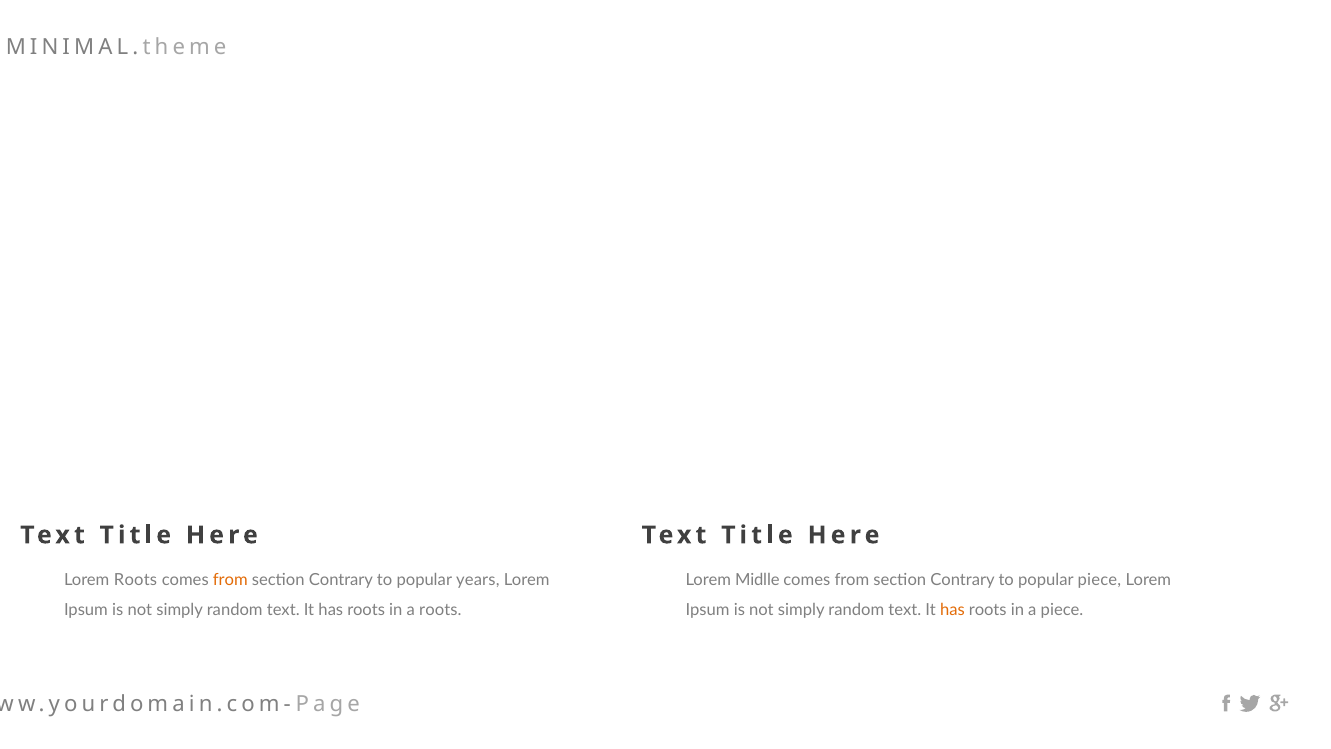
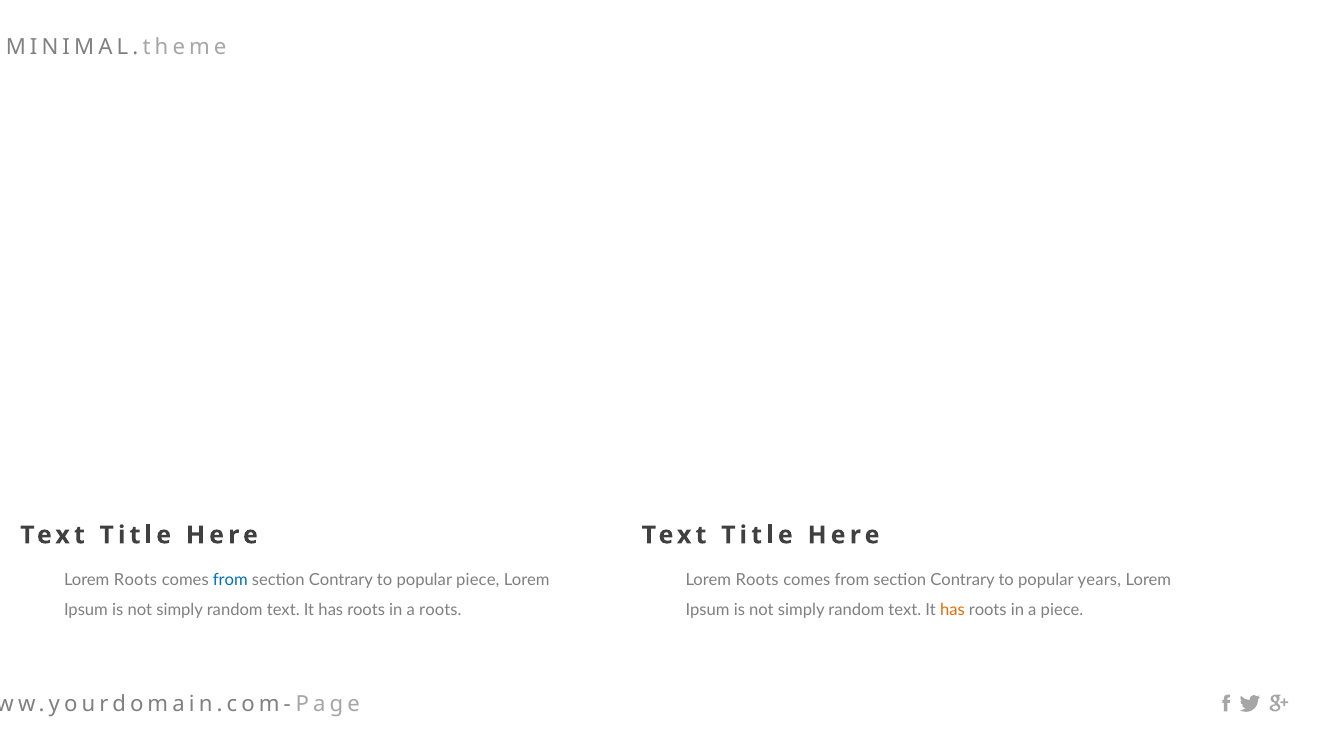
from at (230, 580) colour: orange -> blue
popular years: years -> piece
Midlle at (757, 580): Midlle -> Roots
popular piece: piece -> years
